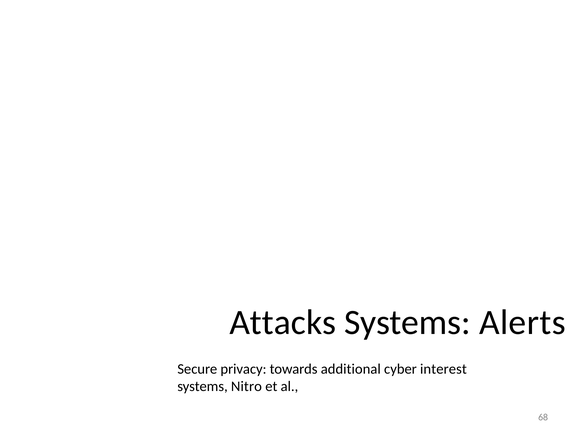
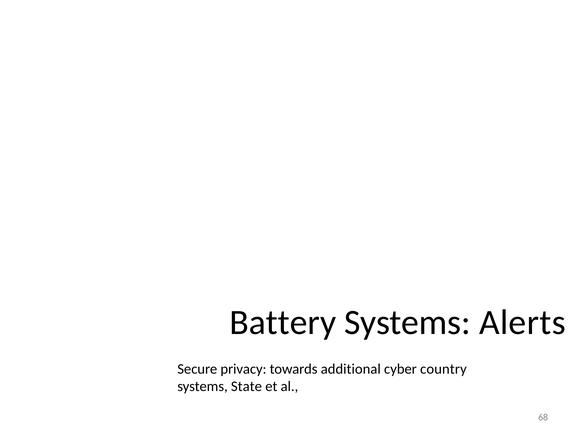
Attacks: Attacks -> Battery
interest: interest -> country
Nitro: Nitro -> State
